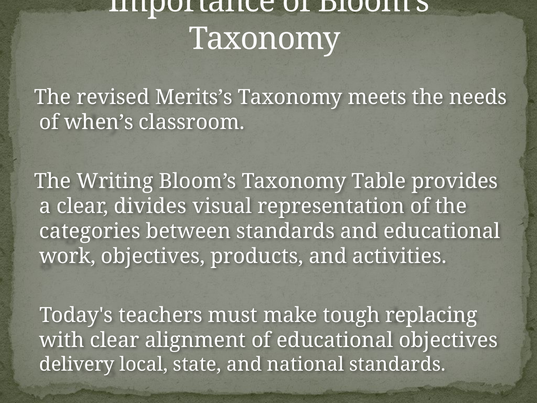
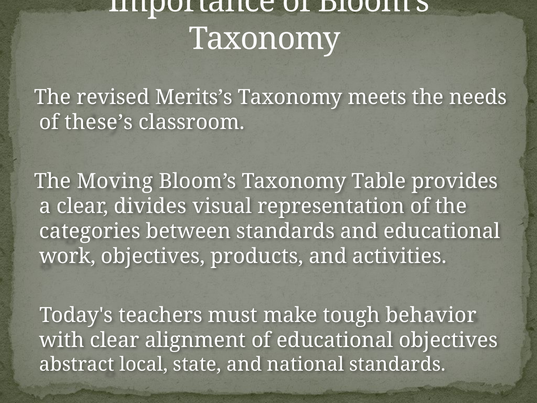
when’s: when’s -> these’s
Writing: Writing -> Moving
replacing: replacing -> behavior
delivery: delivery -> abstract
